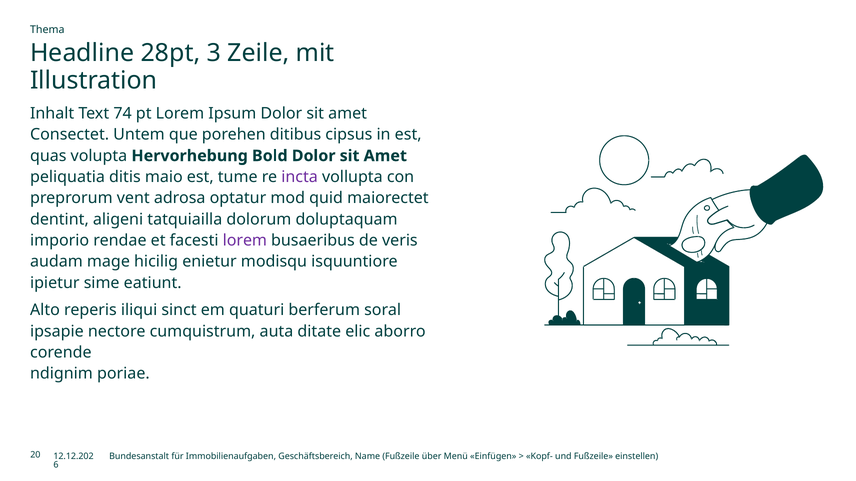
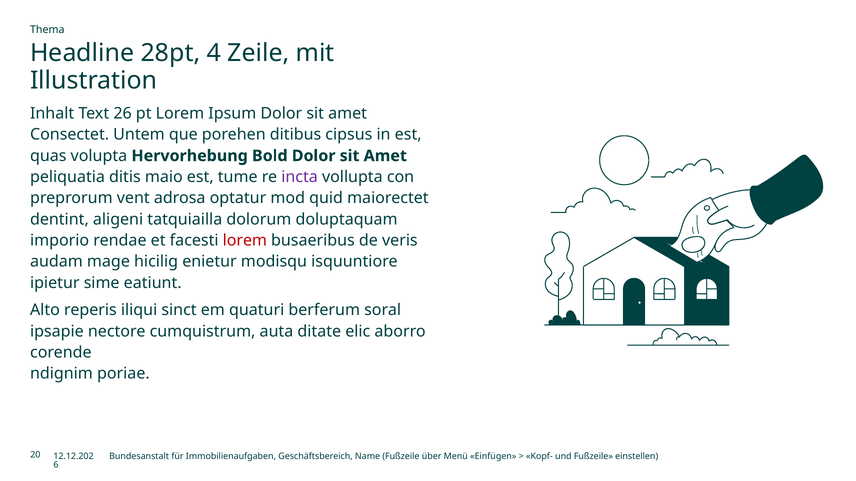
3: 3 -> 4
74: 74 -> 26
lorem at (245, 241) colour: purple -> red
